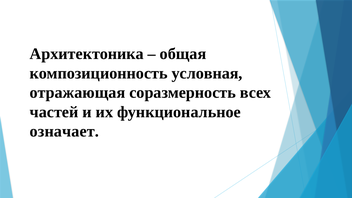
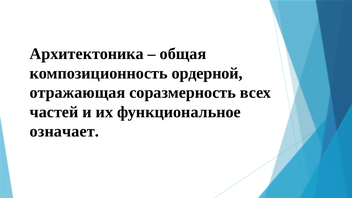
условная: условная -> ордерной
